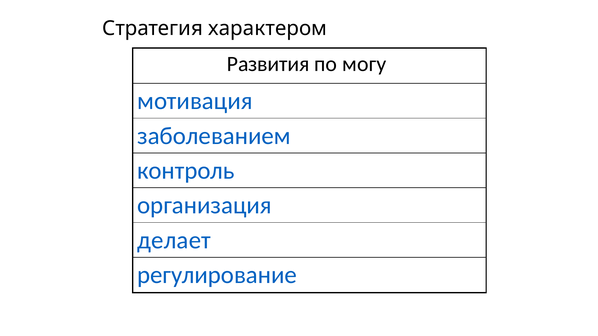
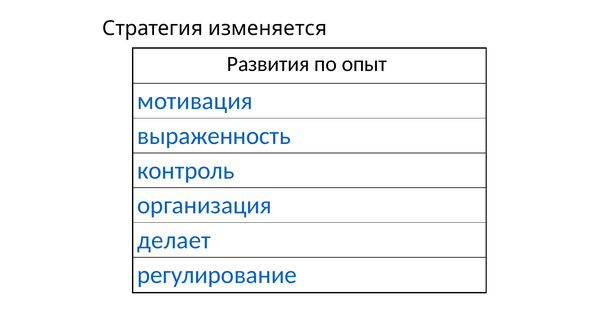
характером: характером -> изменяется
могу: могу -> опыт
заболеванием: заболеванием -> выраженность
